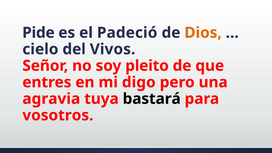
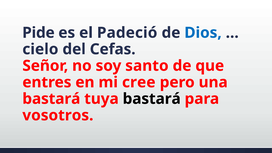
Dios colour: orange -> blue
Vivos: Vivos -> Cefas
pleito: pleito -> santo
digo: digo -> cree
agravia at (51, 99): agravia -> bastará
